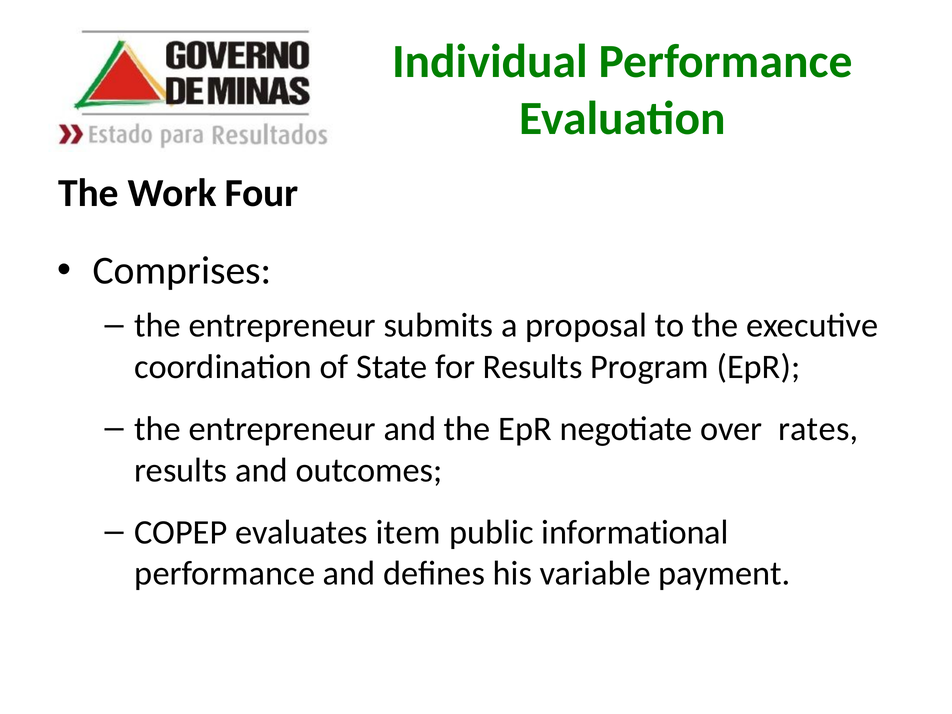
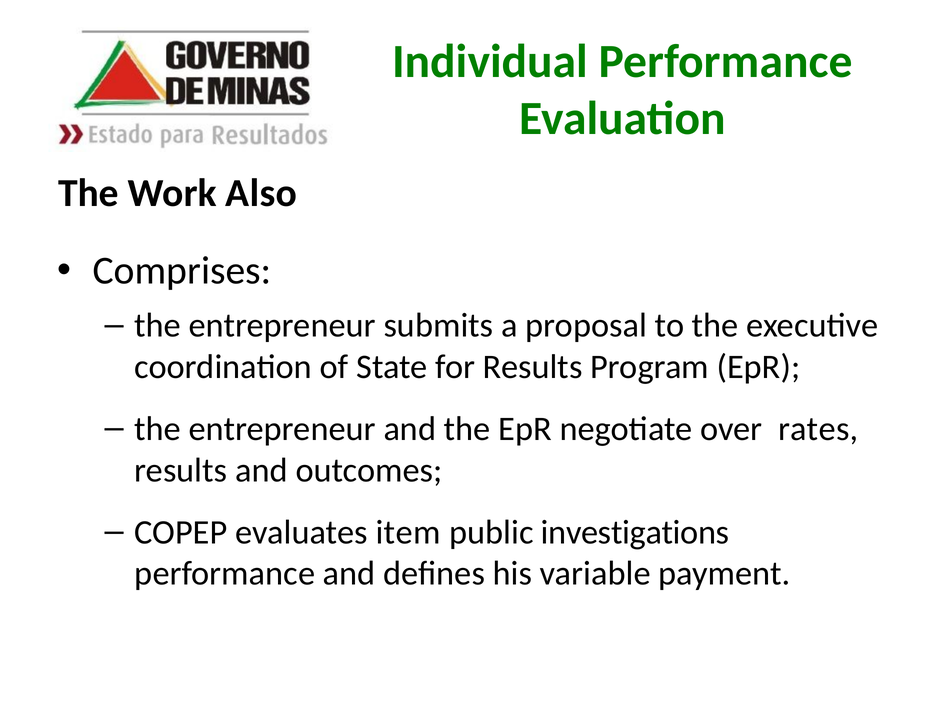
Four: Four -> Also
informational: informational -> investigations
